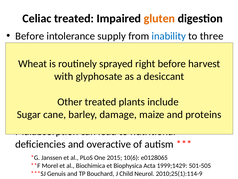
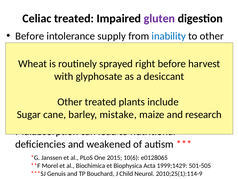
gluten at (159, 18) colour: orange -> purple
to three: three -> other
damage: damage -> mistake
proteins: proteins -> research
overactive: overactive -> weakened
